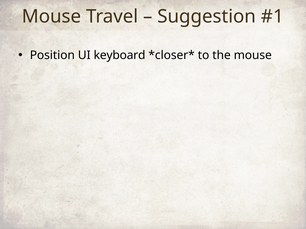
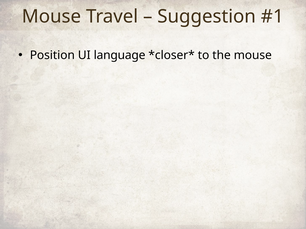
keyboard: keyboard -> language
